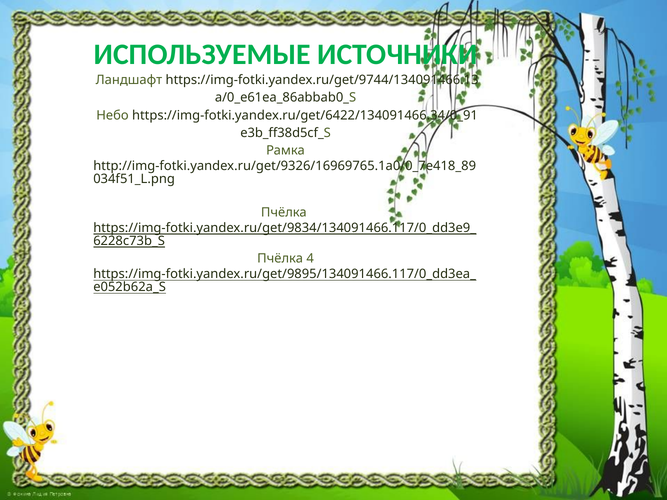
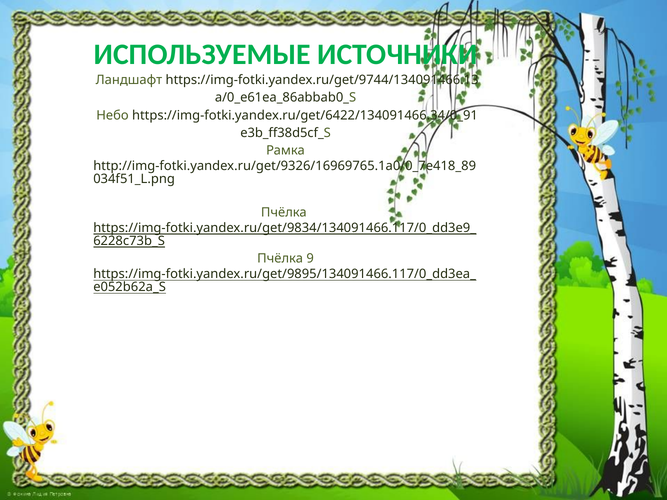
4: 4 -> 9
